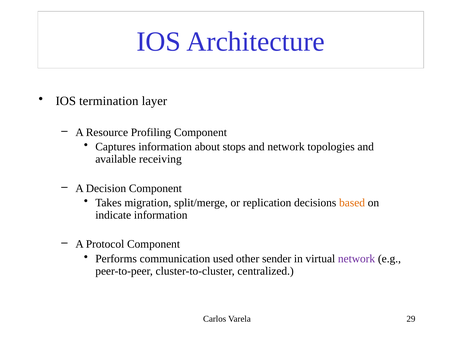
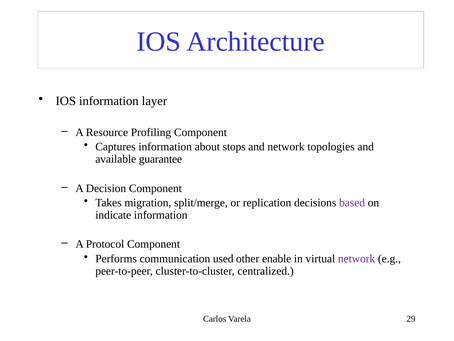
IOS termination: termination -> information
receiving: receiving -> guarantee
based colour: orange -> purple
sender: sender -> enable
